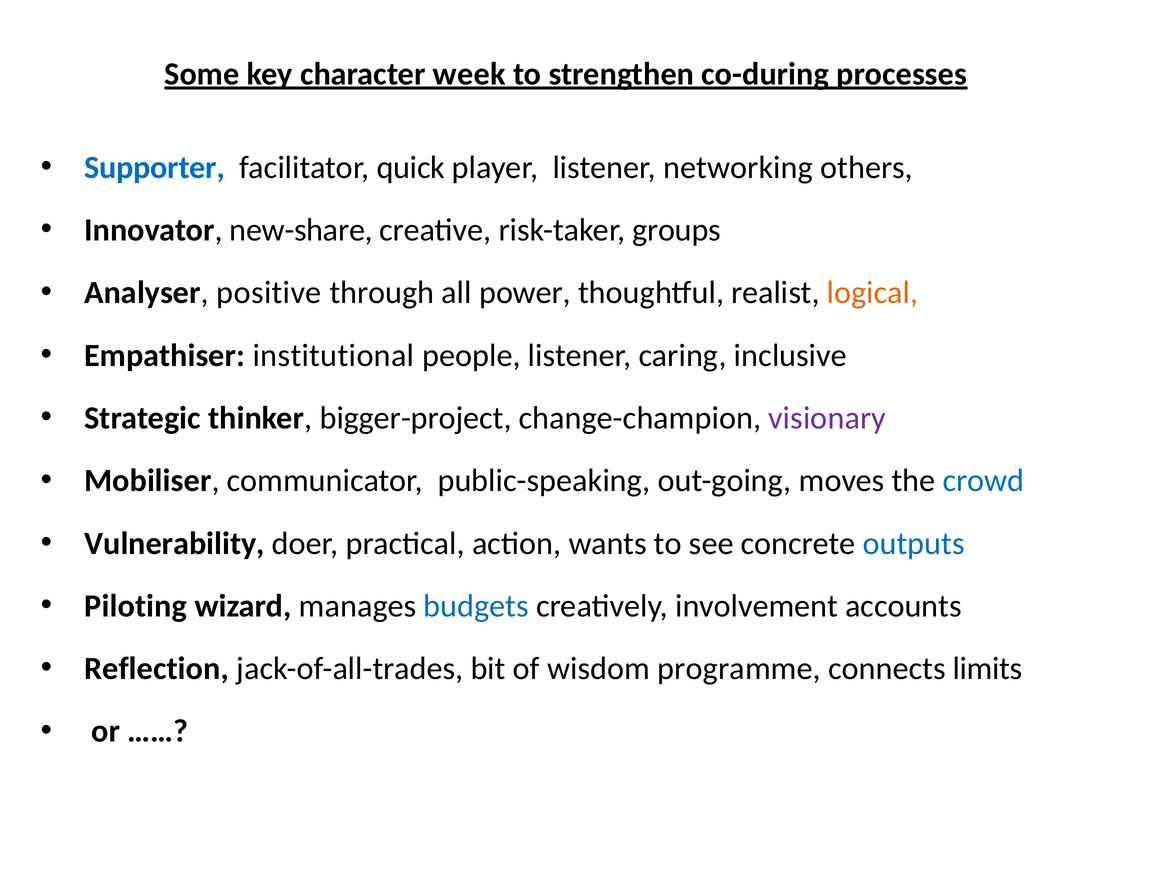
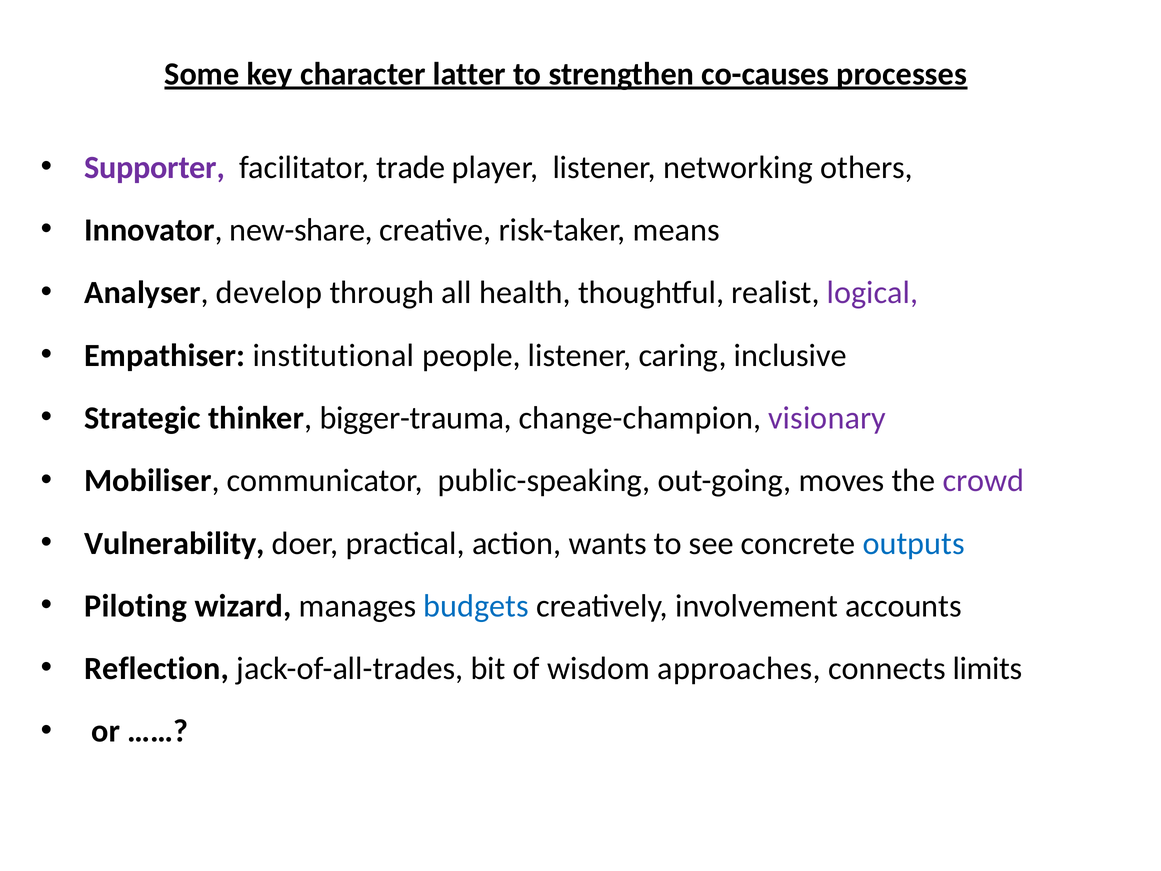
week: week -> latter
co-during: co-during -> co-causes
Supporter colour: blue -> purple
quick: quick -> trade
groups: groups -> means
positive: positive -> develop
power: power -> health
logical colour: orange -> purple
bigger-project: bigger-project -> bigger-trauma
crowd colour: blue -> purple
programme: programme -> approaches
